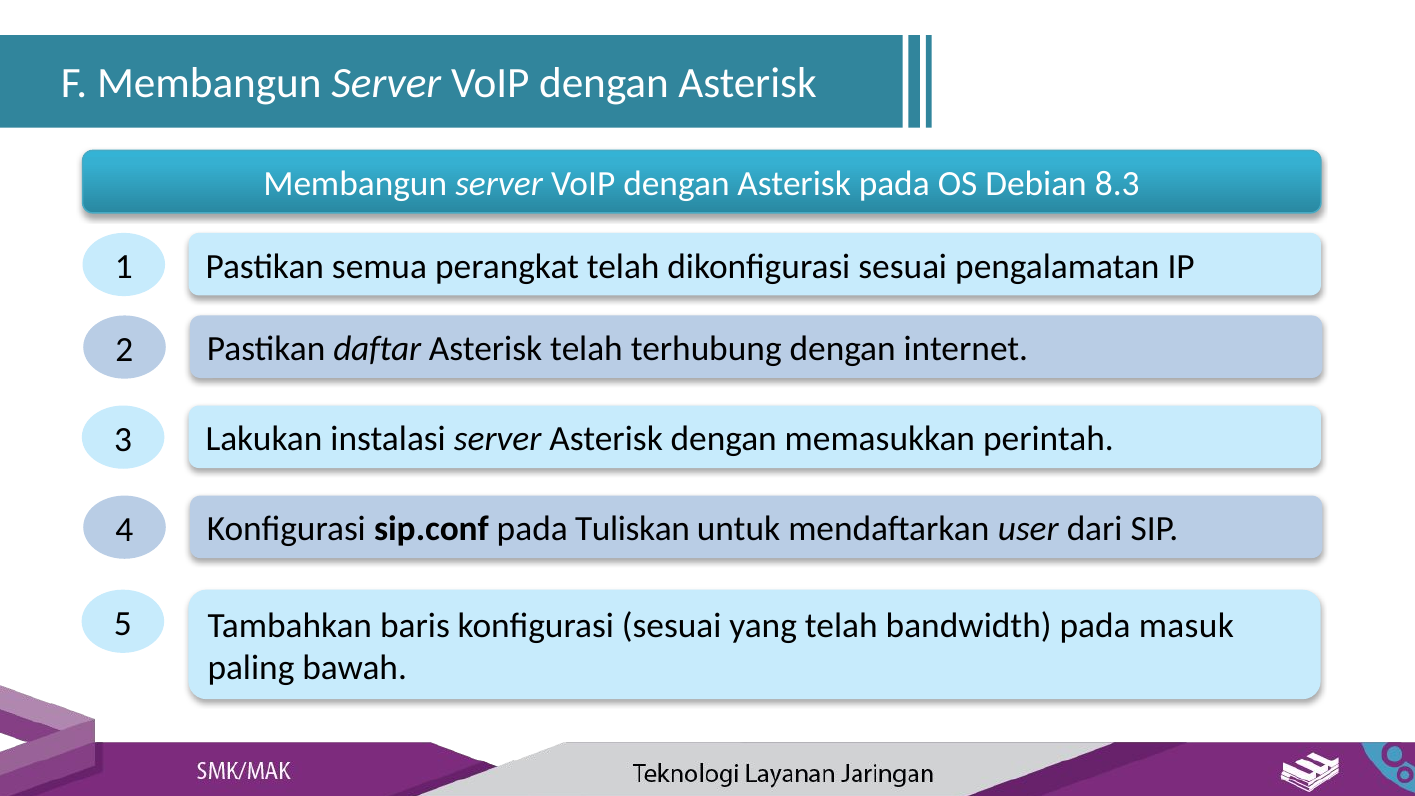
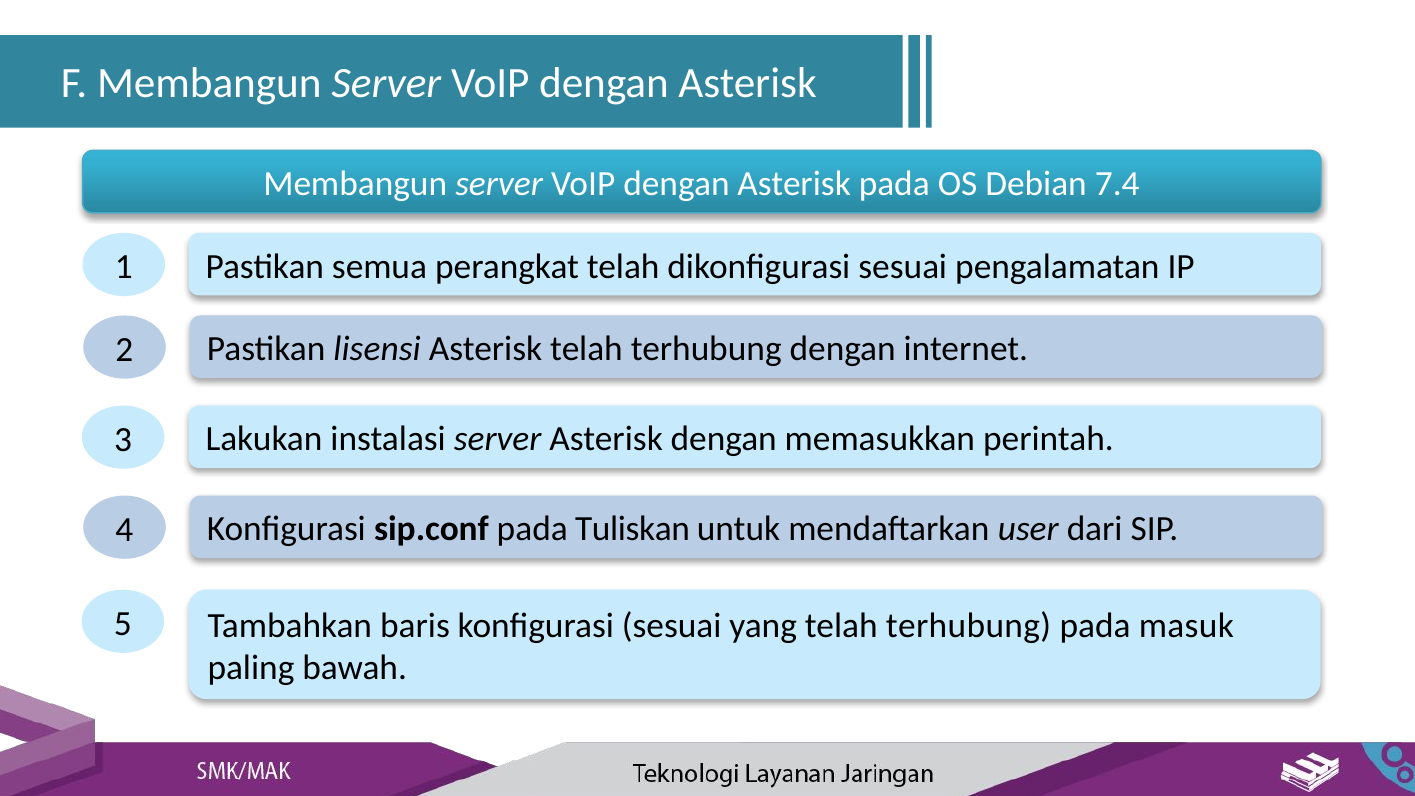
8.3: 8.3 -> 7.4
daftar: daftar -> lisensi
yang telah bandwidth: bandwidth -> terhubung
